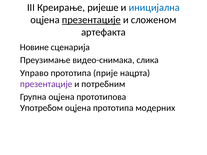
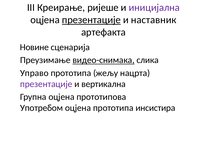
иницијална colour: blue -> purple
сложеном: сложеном -> наставник
видео-снимака underline: none -> present
прије: прије -> жељу
потребним: потребним -> вертикална
модерних: модерних -> инсистира
